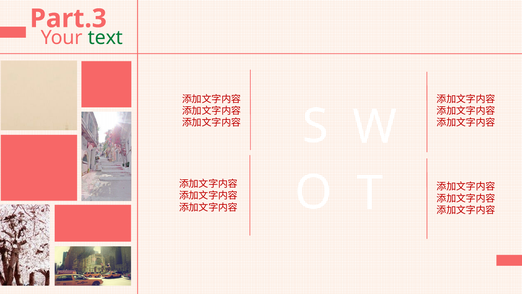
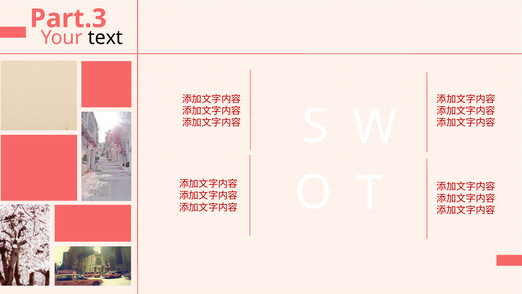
text colour: green -> black
